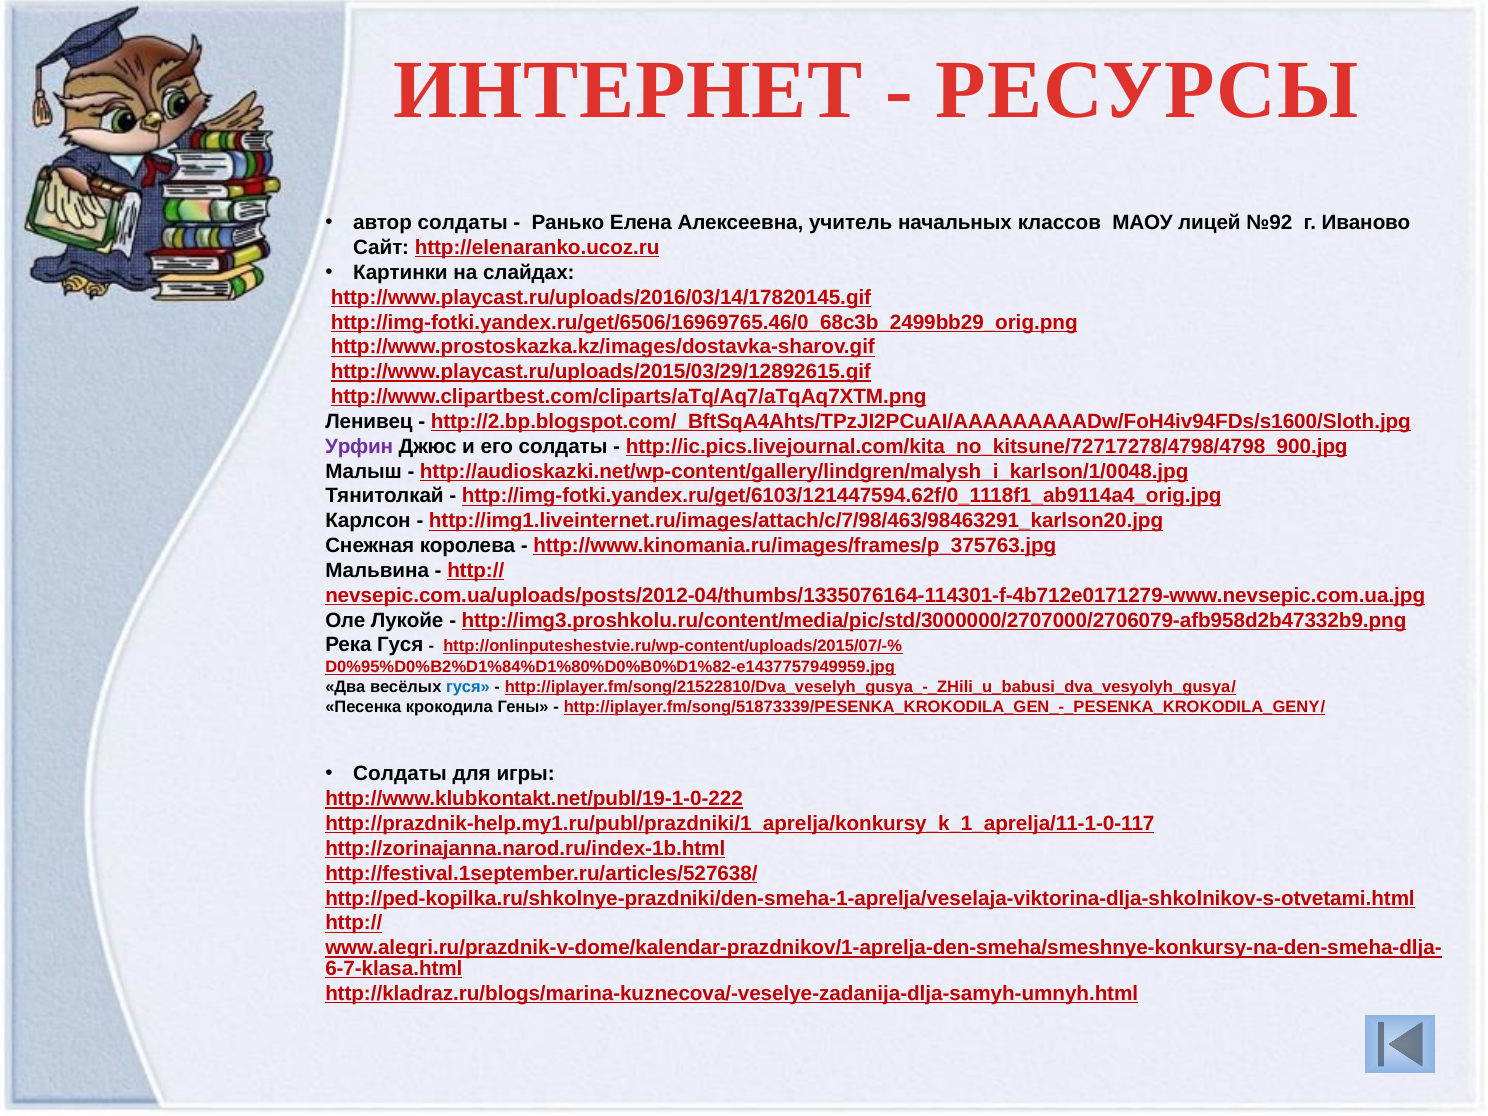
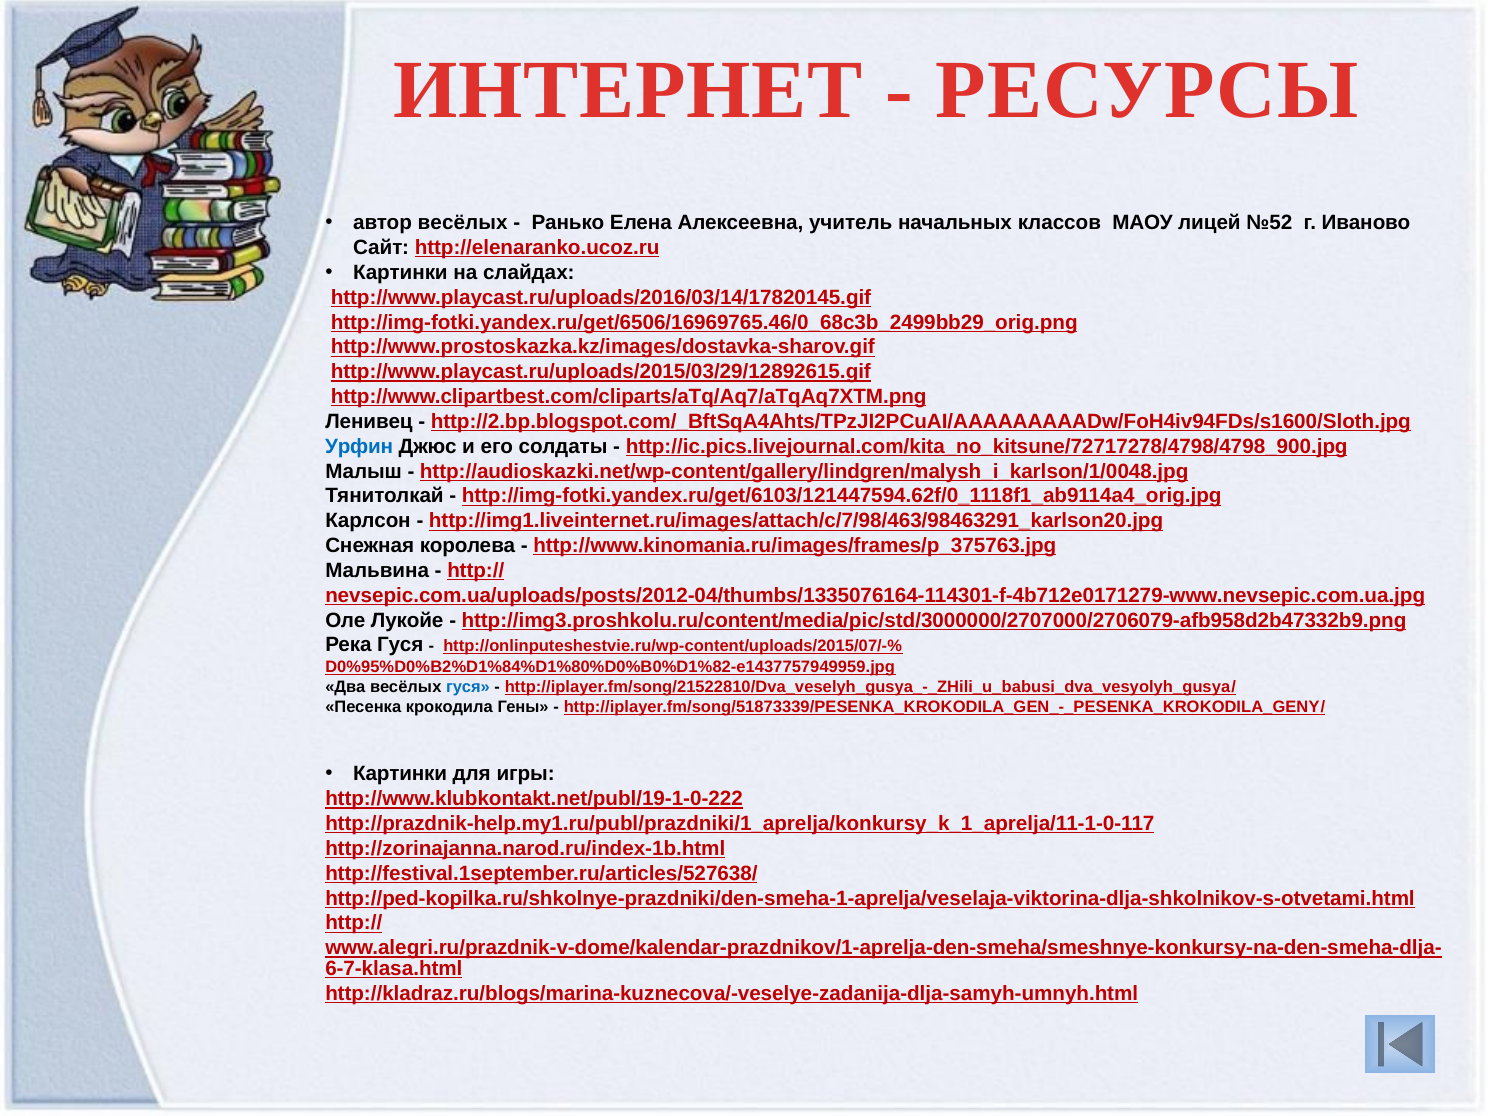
автор солдаты: солдаты -> весёлых
№92: №92 -> №52
Урфин colour: purple -> blue
Солдаты at (400, 774): Солдаты -> Картинки
